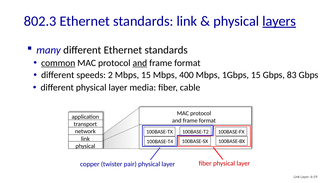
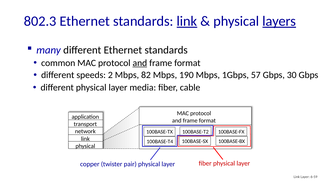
link at (187, 21) underline: none -> present
common underline: present -> none
Mbps 15: 15 -> 82
400: 400 -> 190
1Gbps 15: 15 -> 57
83: 83 -> 30
